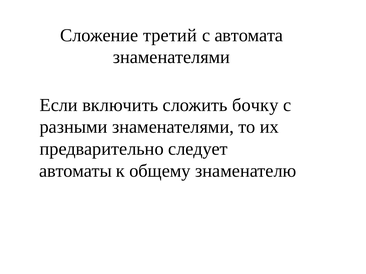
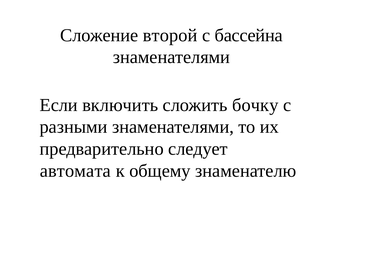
третий: третий -> второй
автомата: автомата -> бассейна
автоматы: автоматы -> автомата
